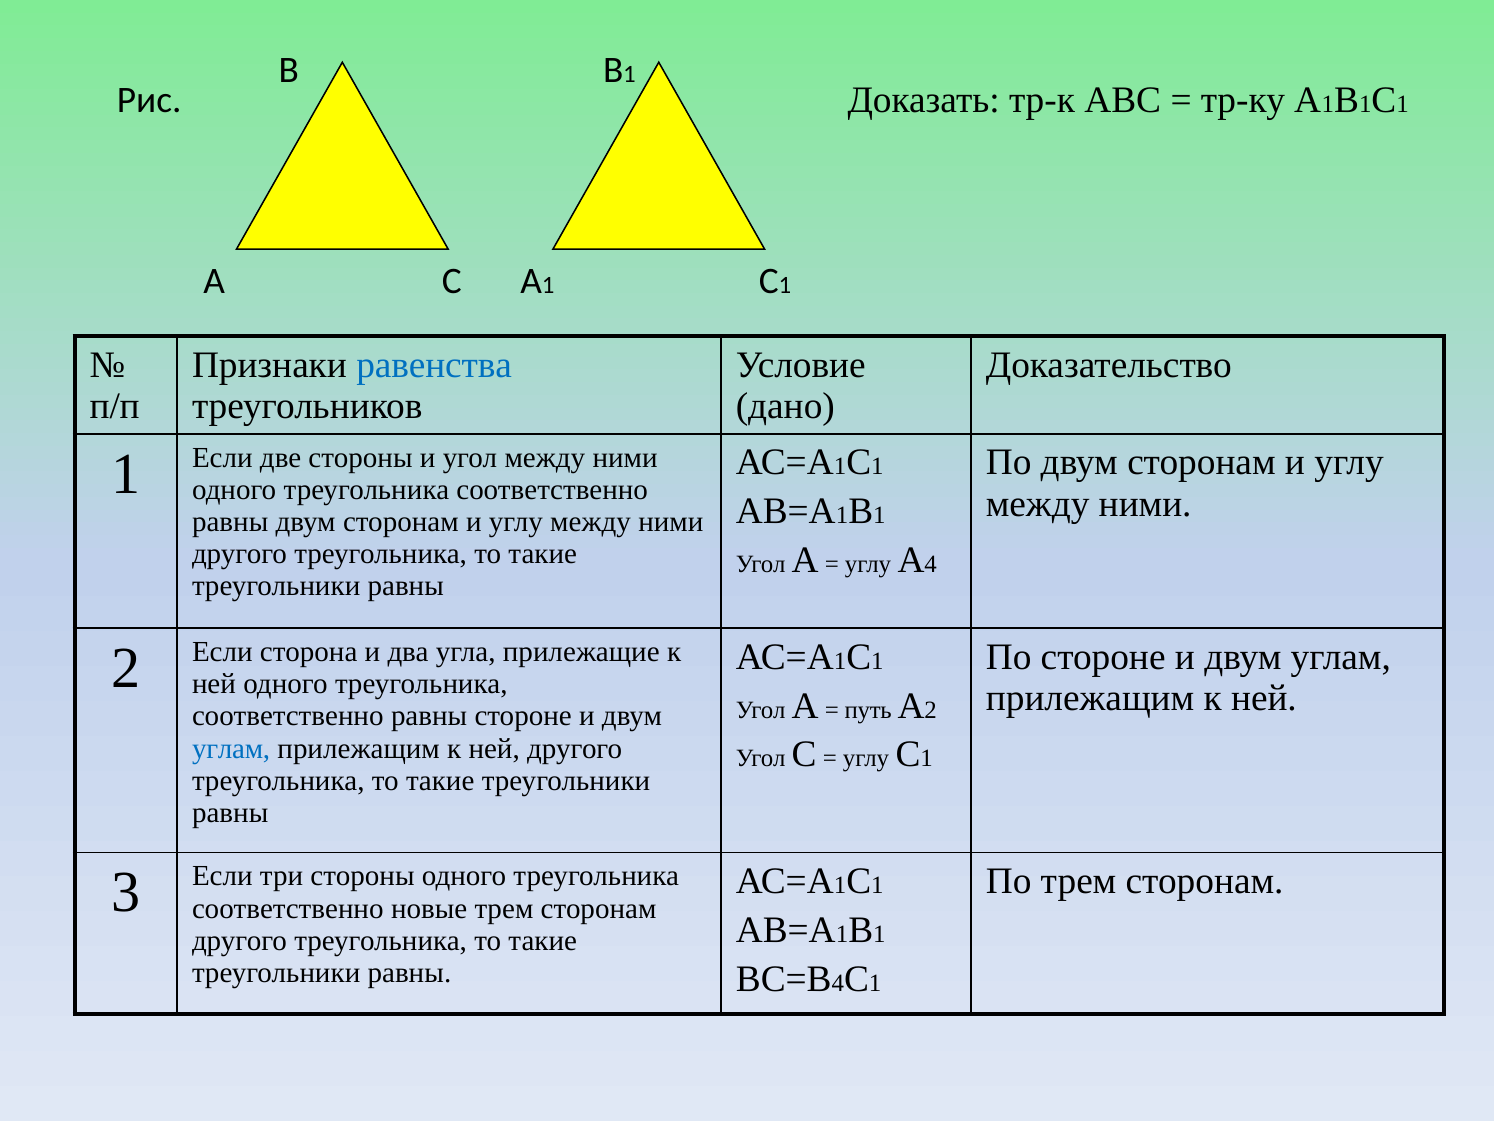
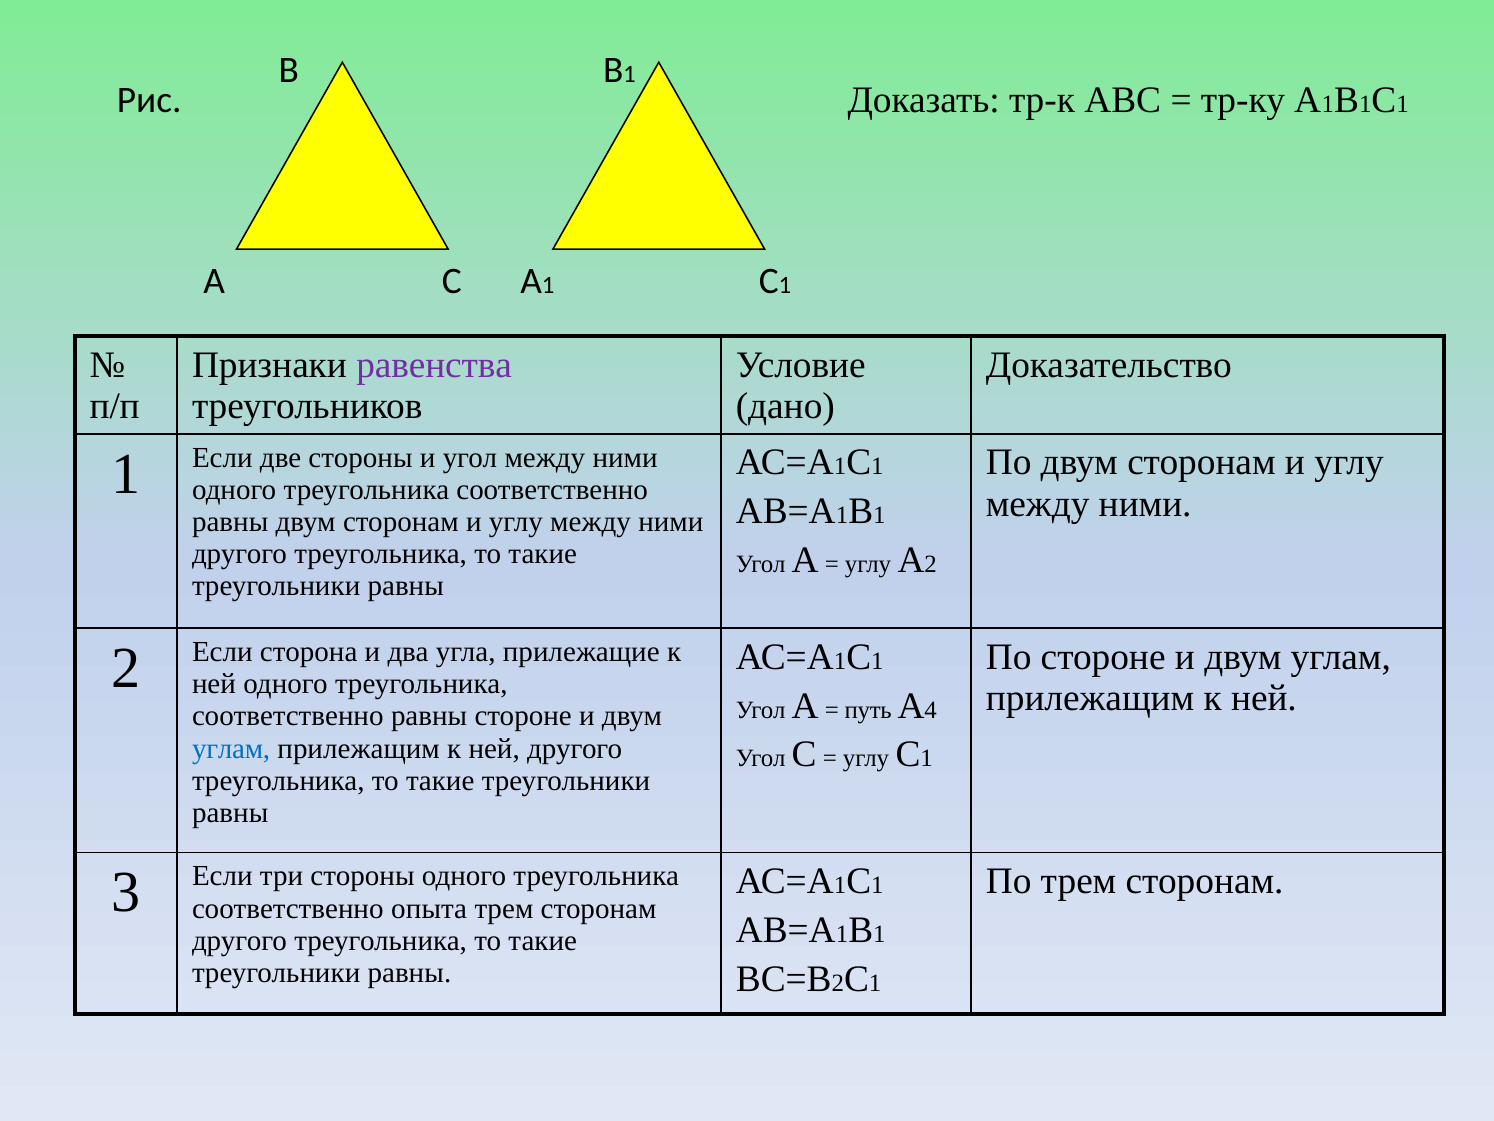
равенства colour: blue -> purple
А 4: 4 -> 2
А 2: 2 -> 4
новые: новые -> опыта
4 at (838, 982): 4 -> 2
